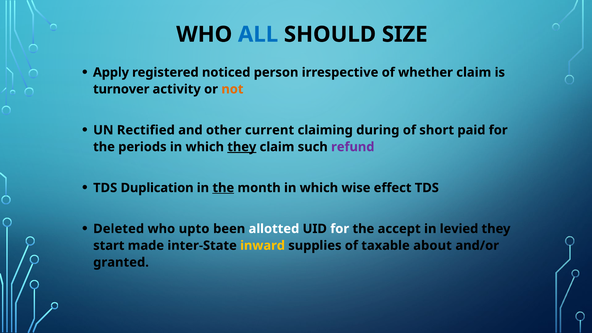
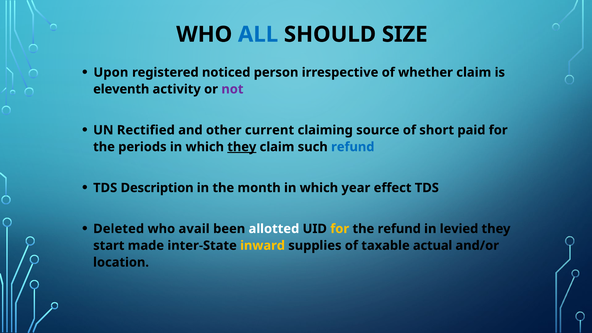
Apply: Apply -> Upon
turnover: turnover -> eleventh
not colour: orange -> purple
during: during -> source
refund at (353, 147) colour: purple -> blue
Duplication: Duplication -> Description
the at (223, 188) underline: present -> none
wise: wise -> year
upto: upto -> avail
for at (340, 229) colour: white -> yellow
the accept: accept -> refund
about: about -> actual
granted: granted -> location
